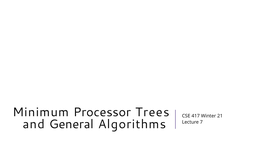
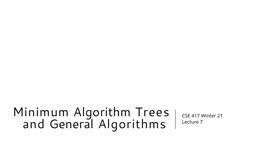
Processor: Processor -> Algorithm
